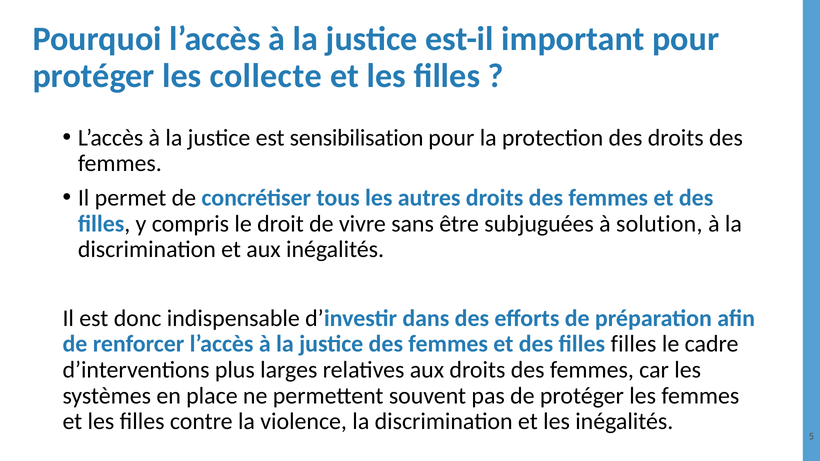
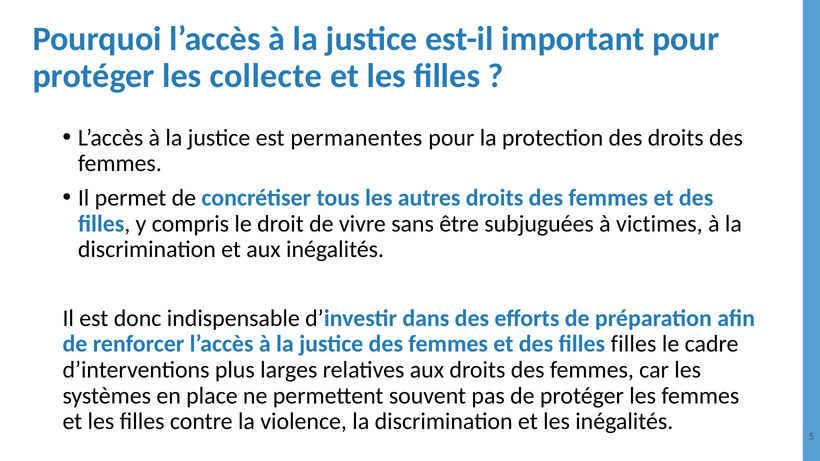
sensibilisation: sensibilisation -> permanentes
solution: solution -> victimes
